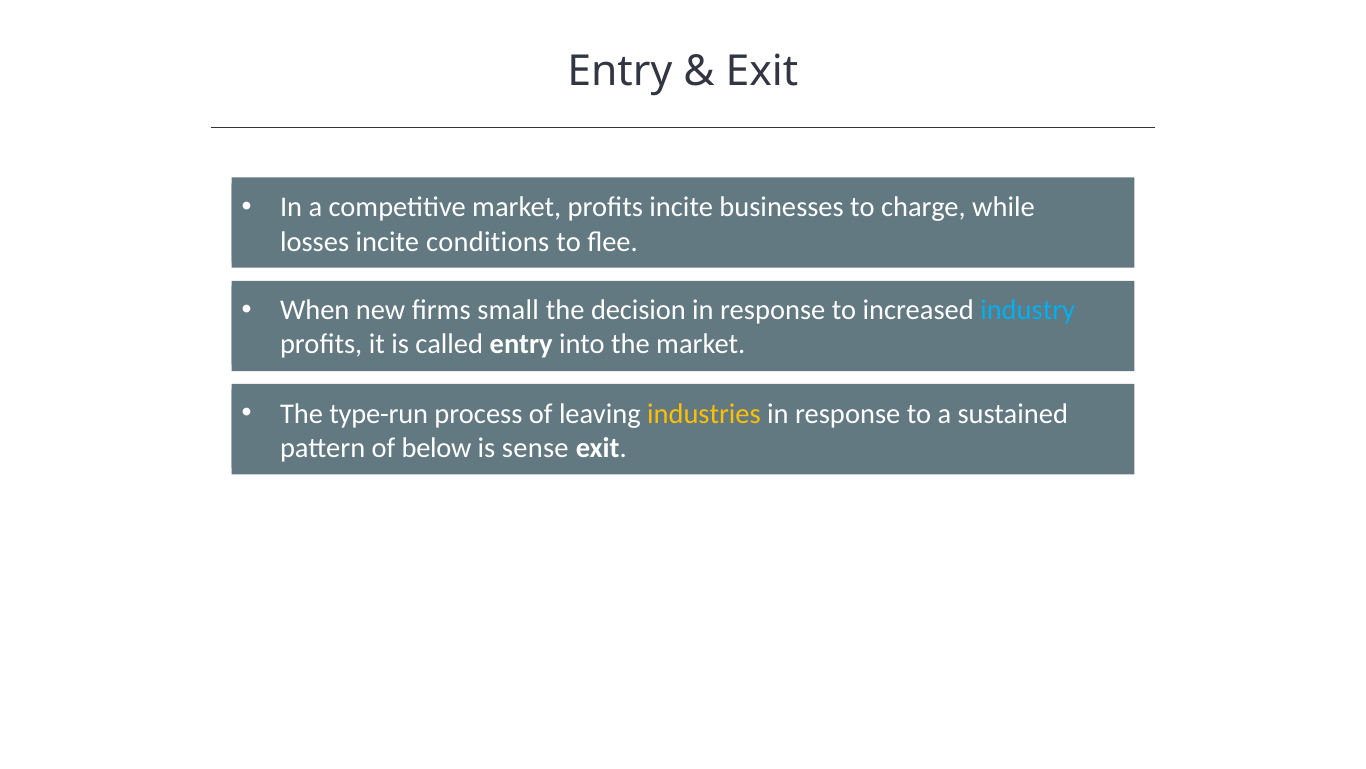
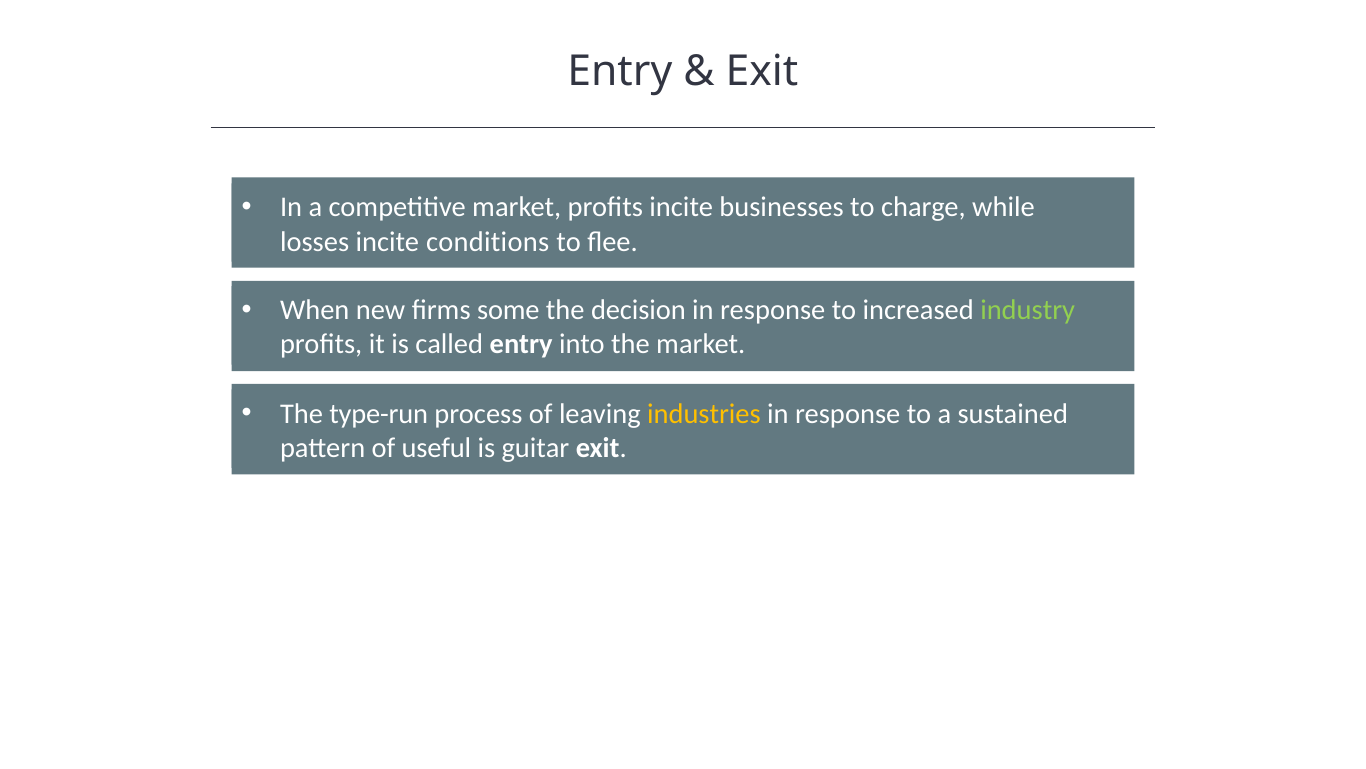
small: small -> some
industry colour: light blue -> light green
below: below -> useful
sense: sense -> guitar
